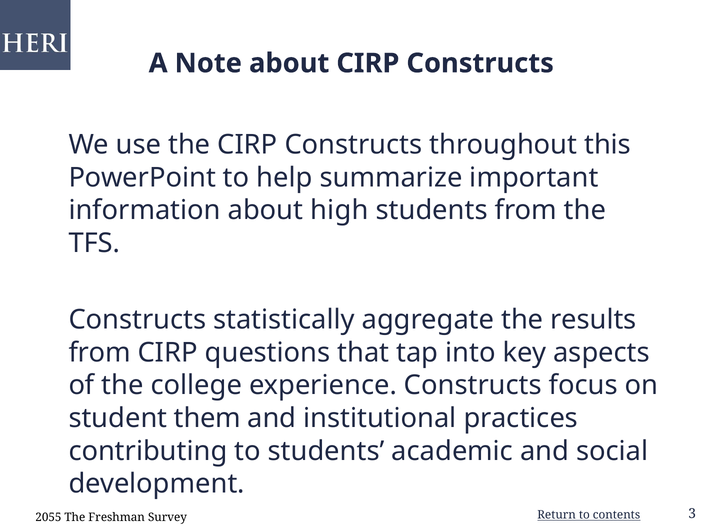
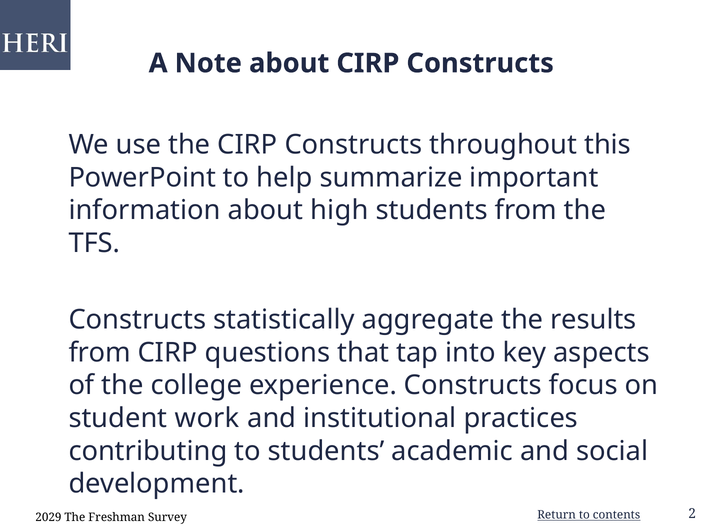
them: them -> work
2055: 2055 -> 2029
3: 3 -> 2
